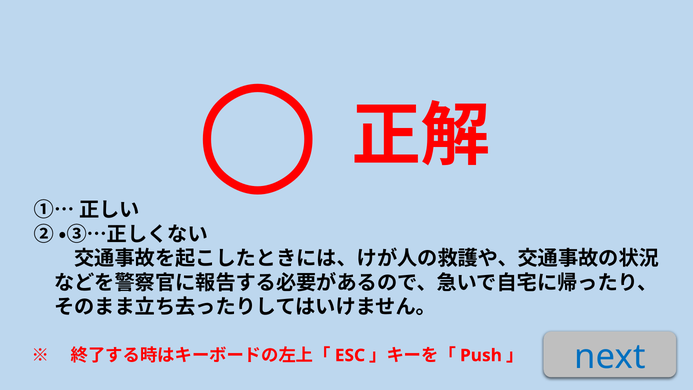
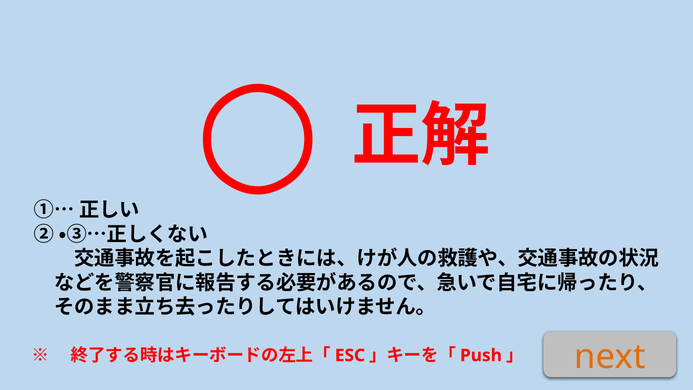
next colour: blue -> orange
